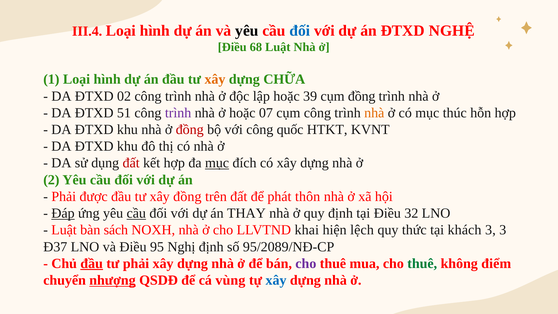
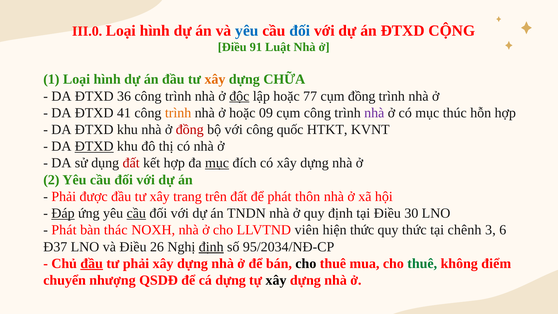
III.4: III.4 -> III.0
yêu at (247, 31) colour: black -> blue
NGHỆ: NGHỆ -> CỘNG
68: 68 -> 91
02: 02 -> 36
độc underline: none -> present
39: 39 -> 77
51: 51 -> 41
trình at (178, 113) colour: purple -> orange
07: 07 -> 09
nhà at (374, 113) colour: orange -> purple
ĐTXD at (94, 146) underline: none -> present
xây đồng: đồng -> trang
THAY: THAY -> TNDN
32: 32 -> 30
Luật at (64, 230): Luật -> Phát
sách: sách -> thác
khai: khai -> viên
hiện lệch: lệch -> thức
khách: khách -> chênh
3 3: 3 -> 6
95: 95 -> 26
định at (211, 247) underline: none -> present
95/2089/NĐ-CP: 95/2089/NĐ-CP -> 95/2034/NĐ-CP
cho at (306, 263) colour: purple -> black
nhượng underline: present -> none
cá vùng: vùng -> dựng
xây at (276, 280) colour: blue -> black
